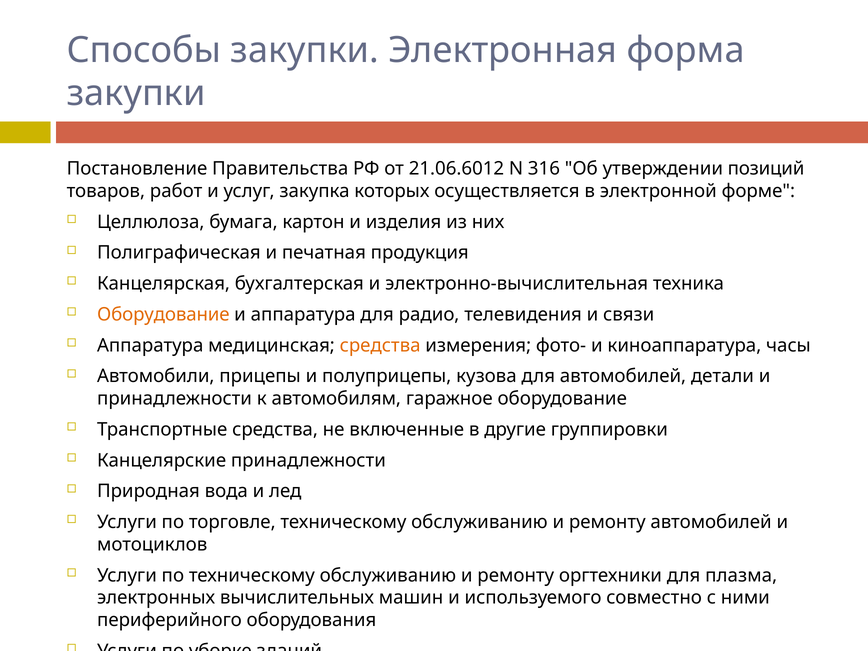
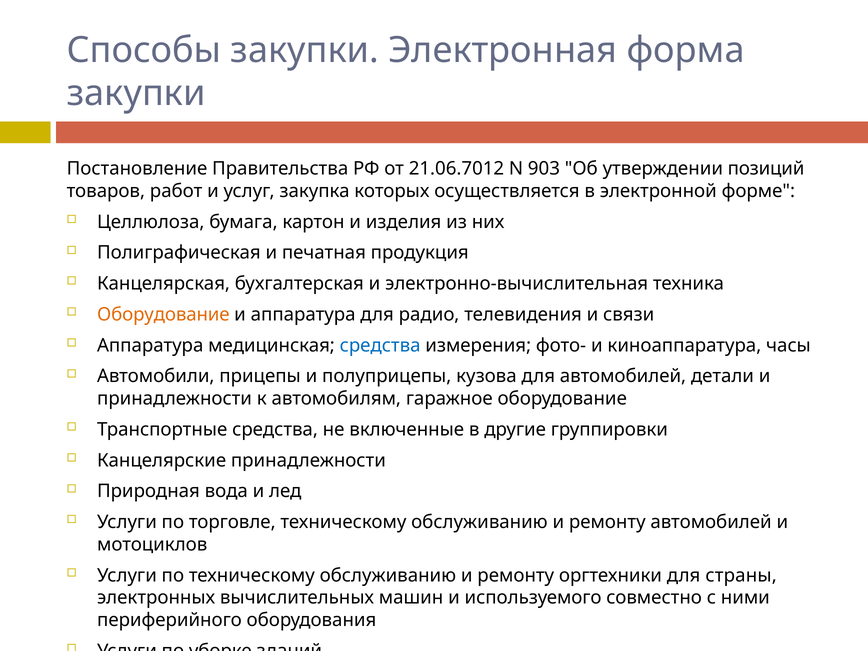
21.06.6012: 21.06.6012 -> 21.06.7012
316: 316 -> 903
средства at (380, 345) colour: orange -> blue
плазма: плазма -> страны
